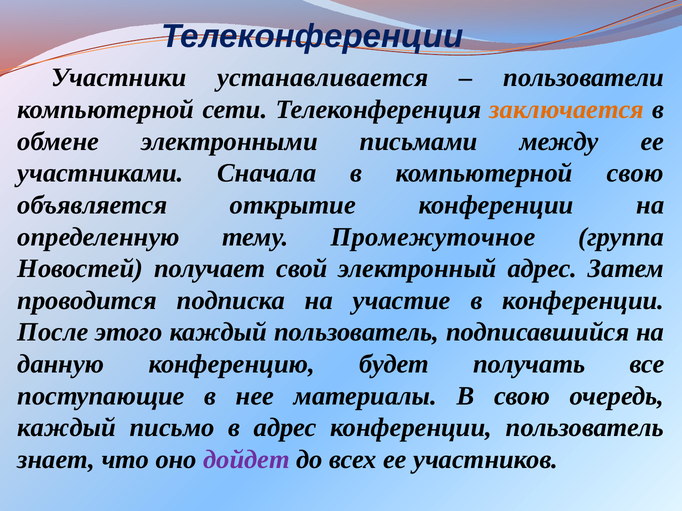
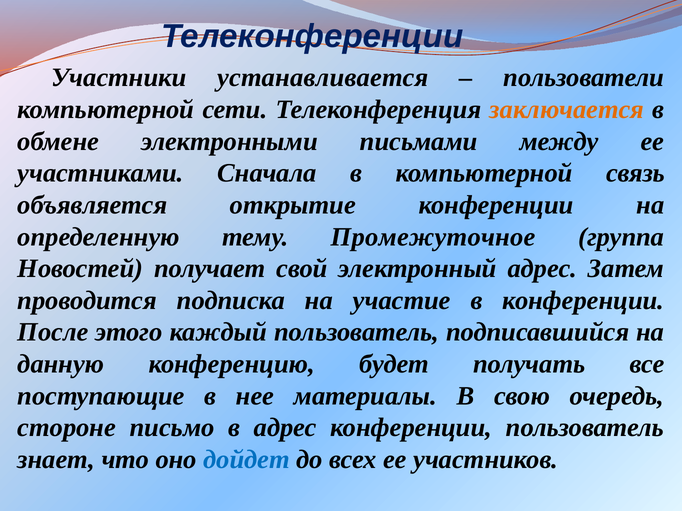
компьютерной свою: свою -> связь
каждый at (67, 428): каждый -> стороне
дойдет colour: purple -> blue
